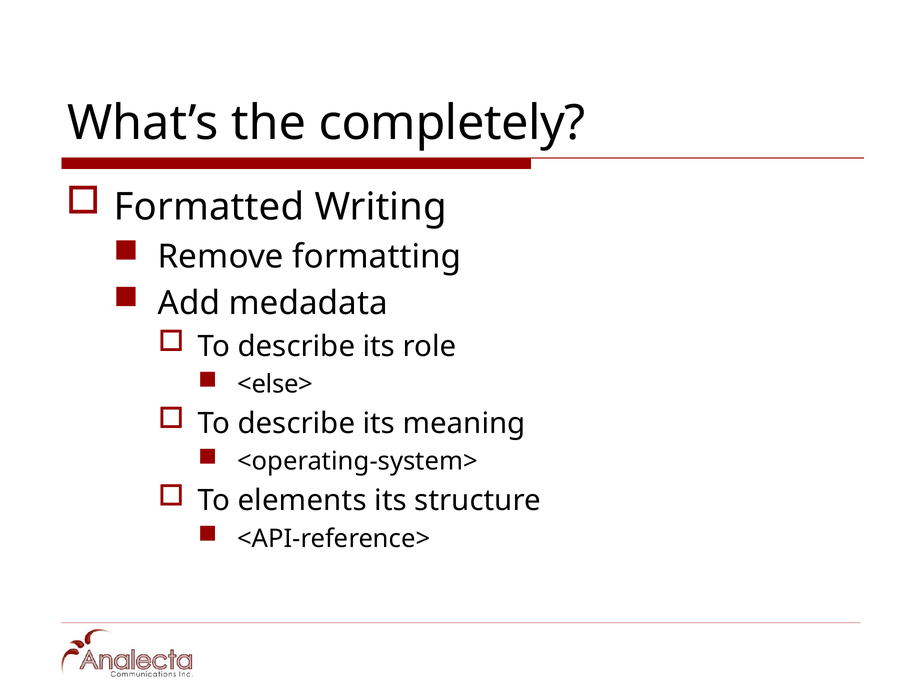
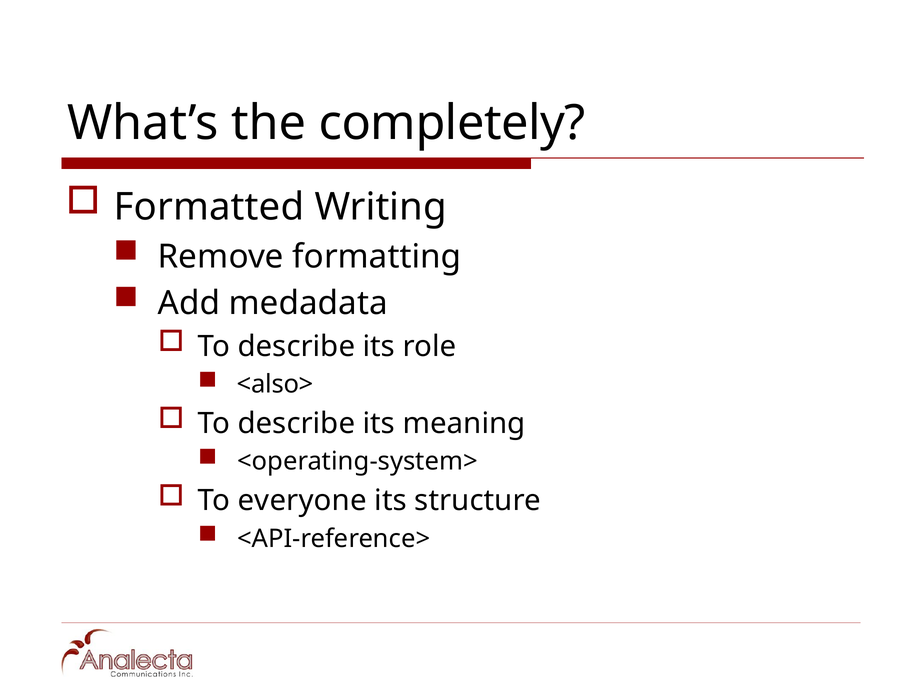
<else>: <else> -> <also>
elements: elements -> everyone
